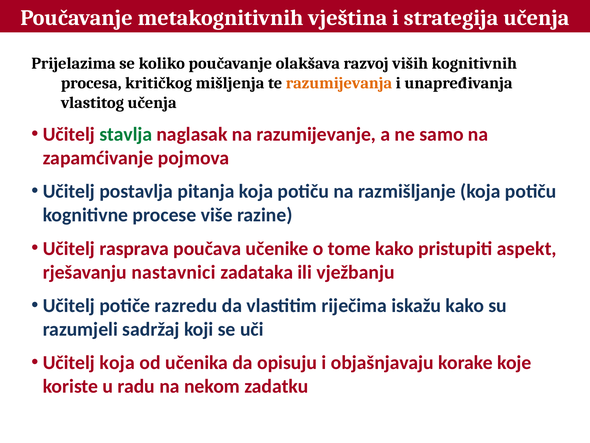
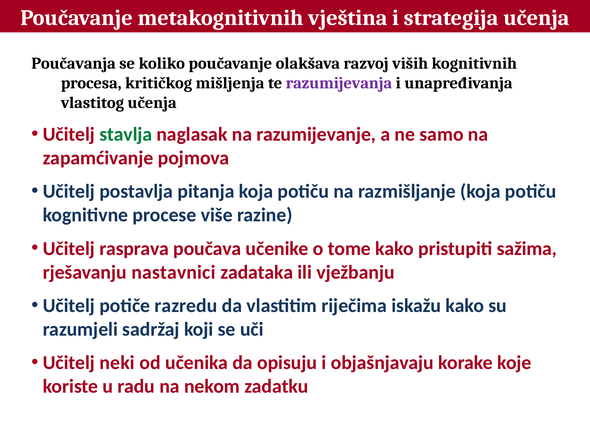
Prijelazima: Prijelazima -> Poučavanja
razumijevanja colour: orange -> purple
aspekt: aspekt -> sažima
Učitelj koja: koja -> neki
